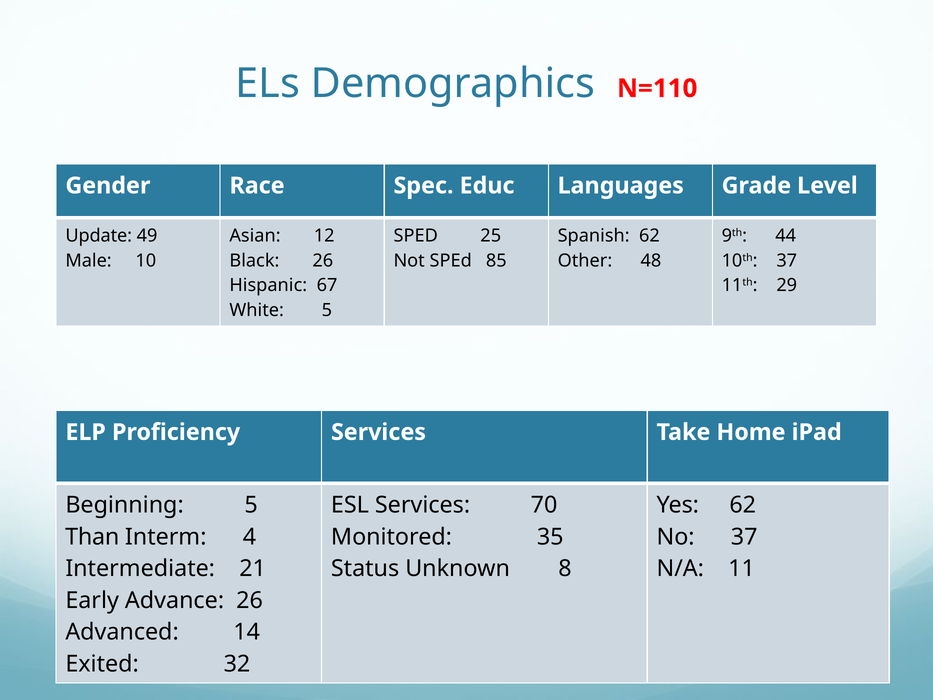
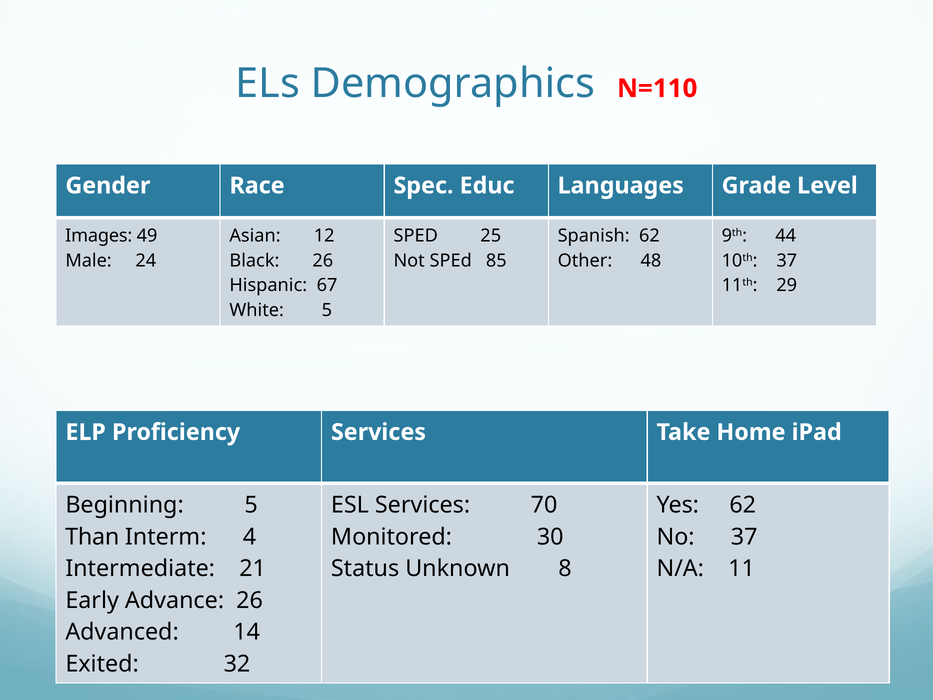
Update: Update -> Images
10: 10 -> 24
35: 35 -> 30
